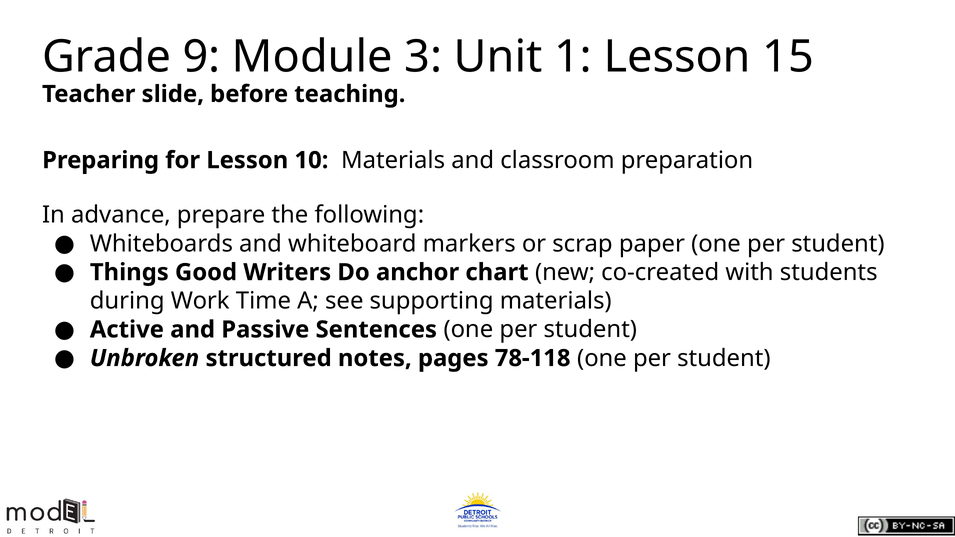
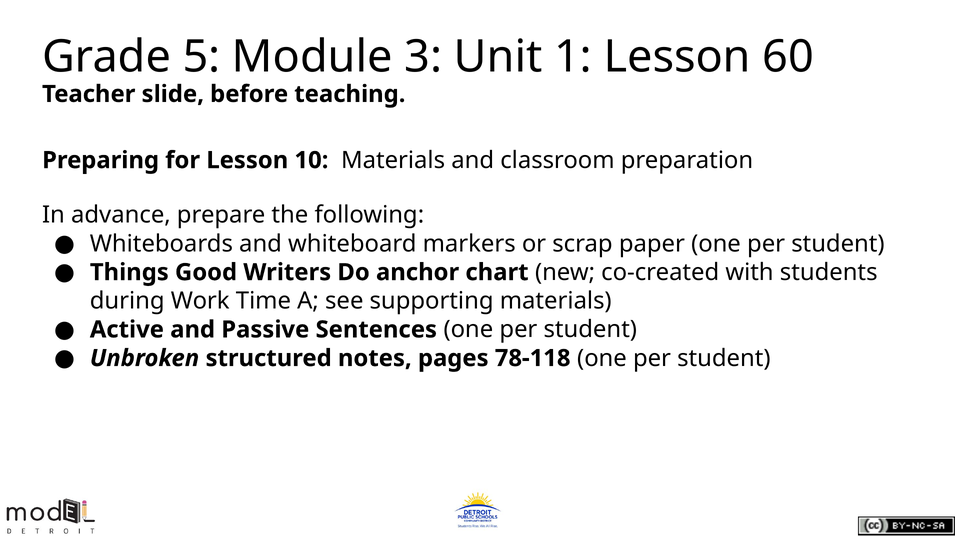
9: 9 -> 5
15: 15 -> 60
